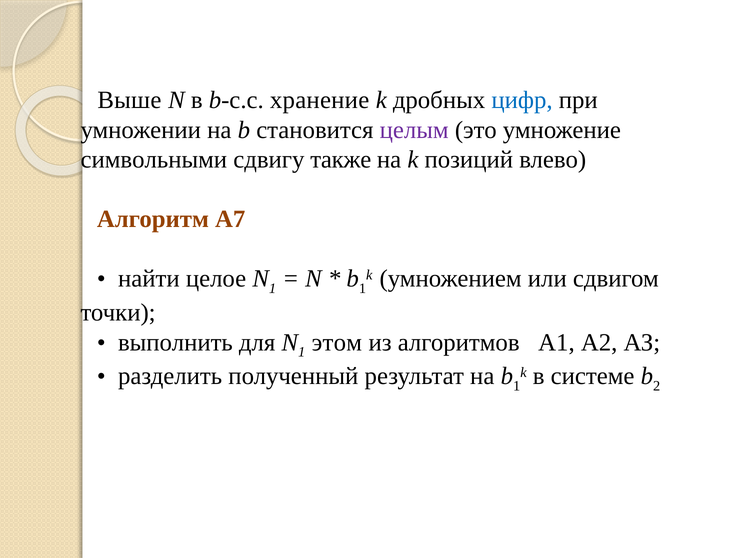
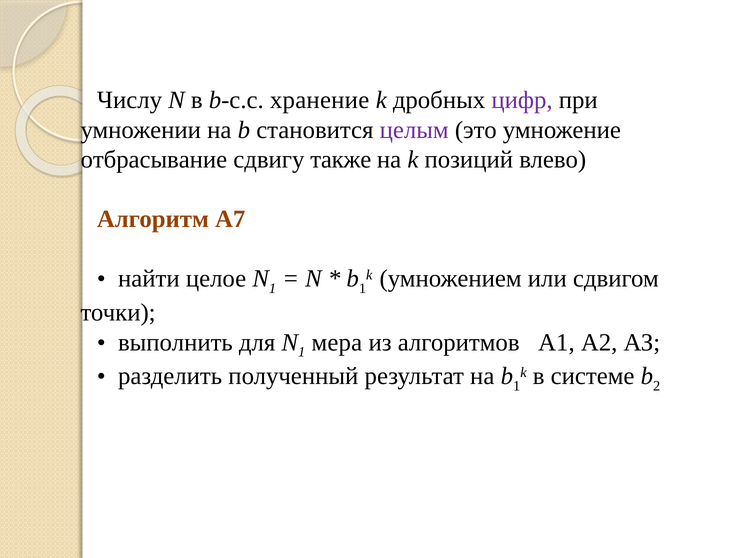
Выше: Выше -> Числу
цифр colour: blue -> purple
символьными: символьными -> отбрасывание
этом: этом -> мера
